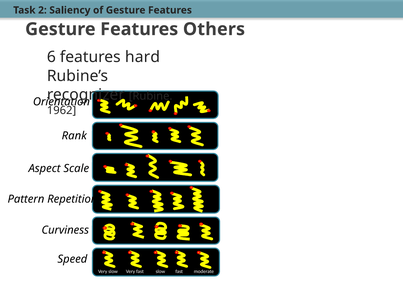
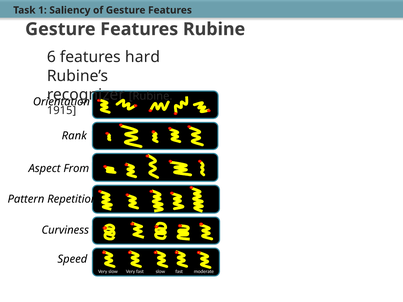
2: 2 -> 1
Features Others: Others -> Rubine
1962: 1962 -> 1915
Scale: Scale -> From
